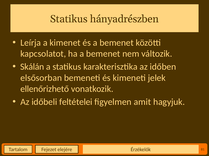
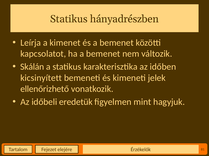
elsősorban: elsősorban -> kicsinyített
feltételei: feltételei -> eredetük
amit: amit -> mint
